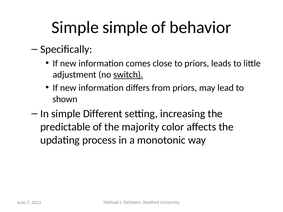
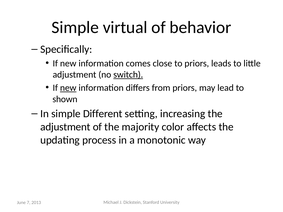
Simple simple: simple -> virtual
new at (68, 88) underline: none -> present
predictable at (65, 127): predictable -> adjustment
